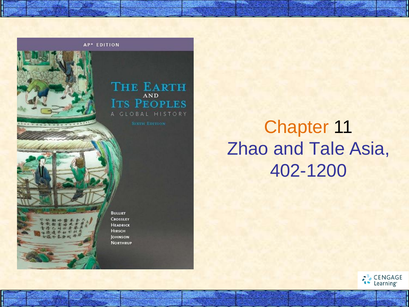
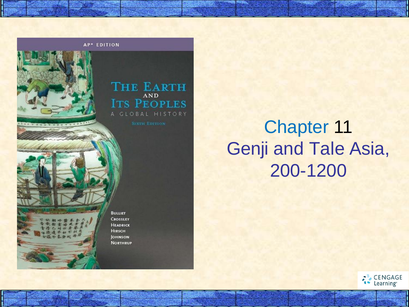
Chapter colour: orange -> blue
Zhao: Zhao -> Genji
402-1200: 402-1200 -> 200-1200
